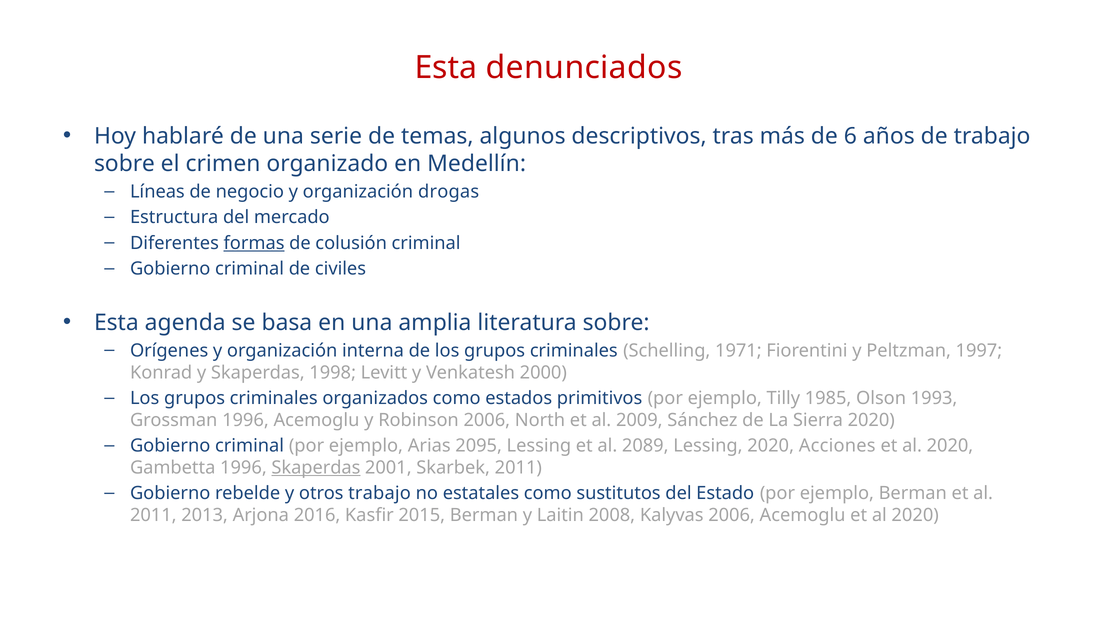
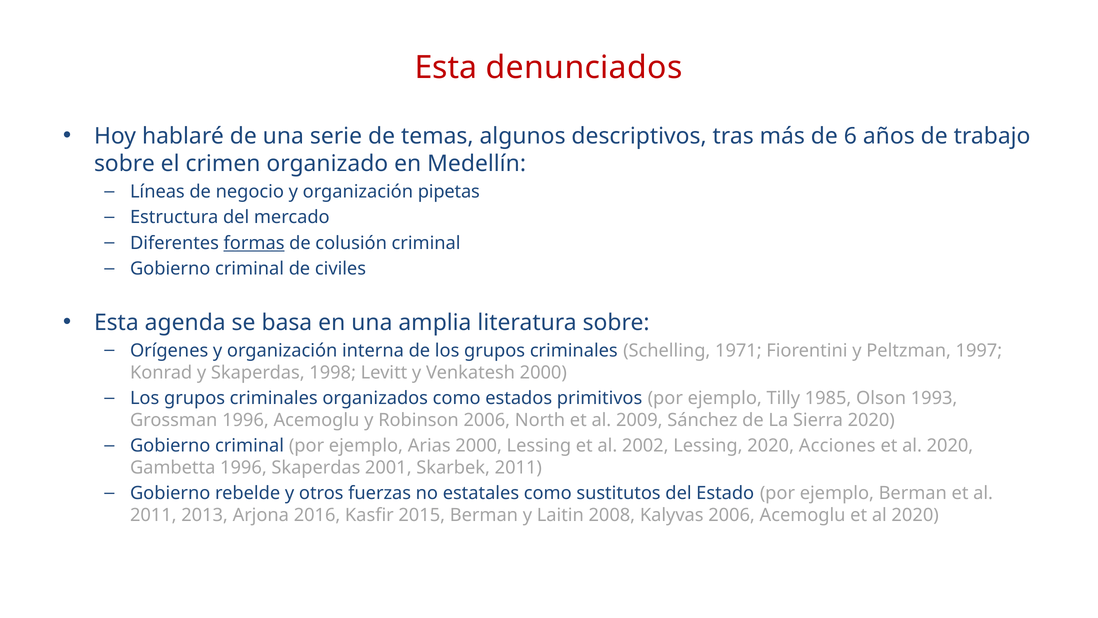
drogas: drogas -> pipetas
Arias 2095: 2095 -> 2000
2089: 2089 -> 2002
Skaperdas at (316, 467) underline: present -> none
otros trabajo: trabajo -> fuerzas
